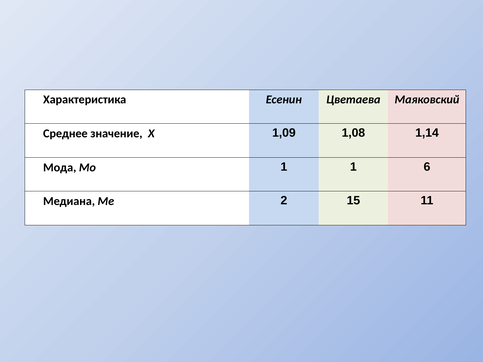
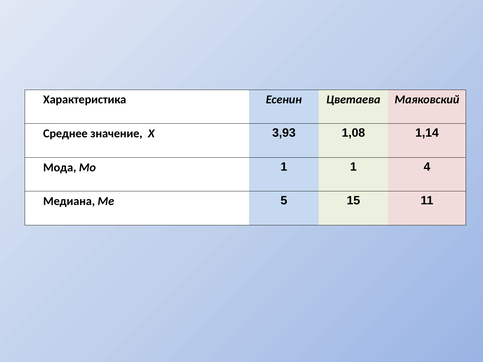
1,09: 1,09 -> 3,93
6: 6 -> 4
2: 2 -> 5
